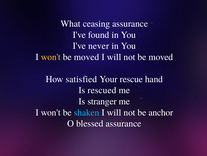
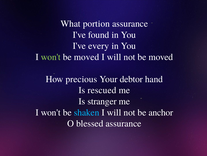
ceasing: ceasing -> portion
never: never -> every
won't at (51, 57) colour: yellow -> light green
satisfied: satisfied -> precious
rescue: rescue -> debtor
